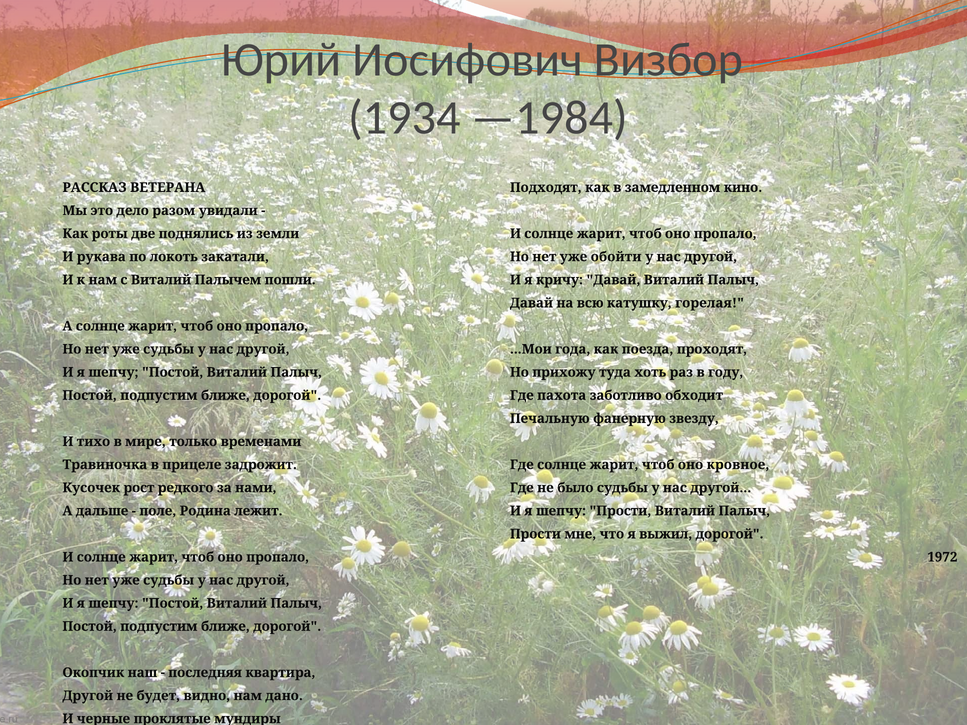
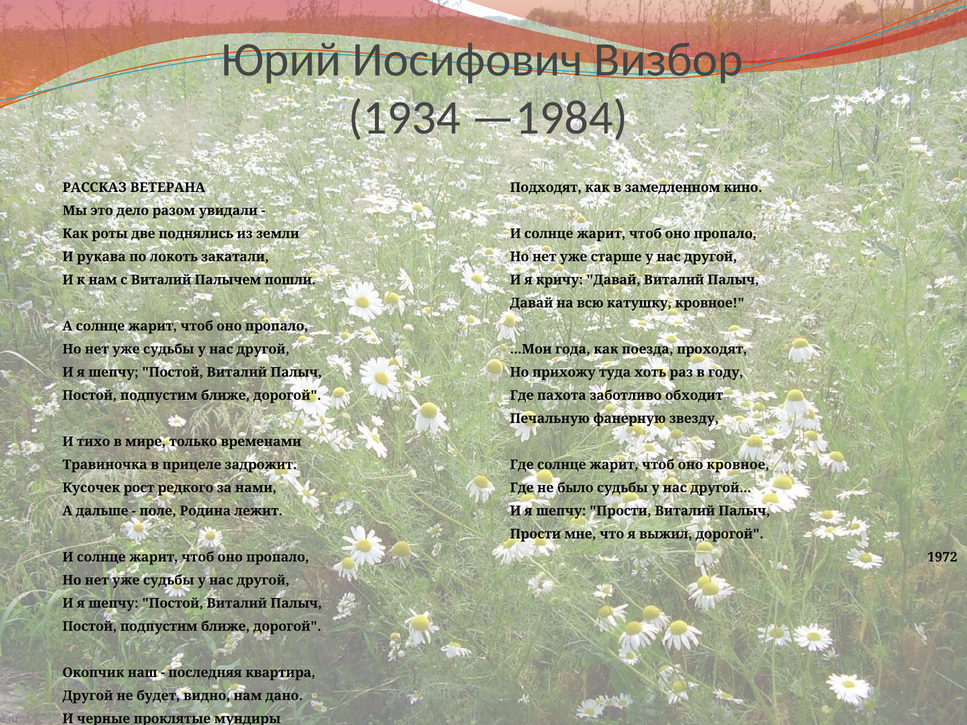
обойти: обойти -> старше
катушку горелая: горелая -> кровное
